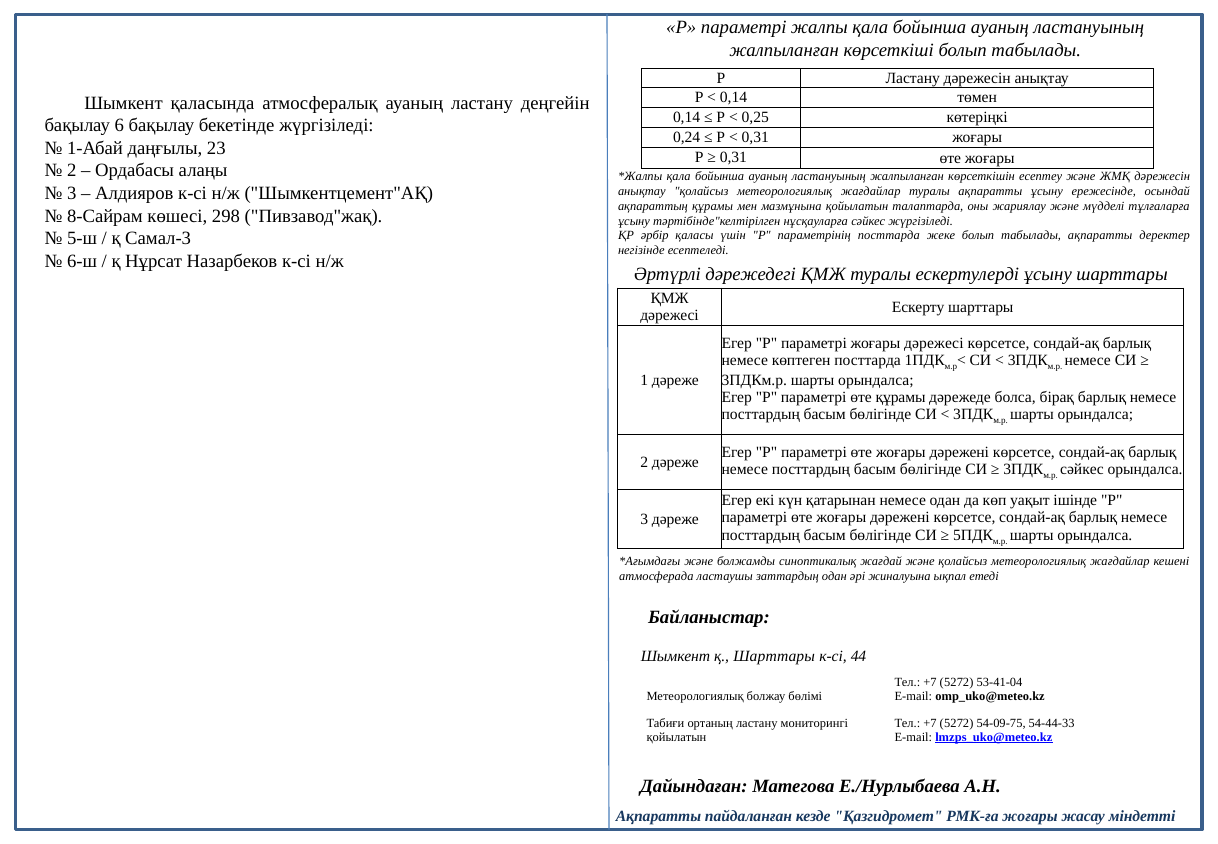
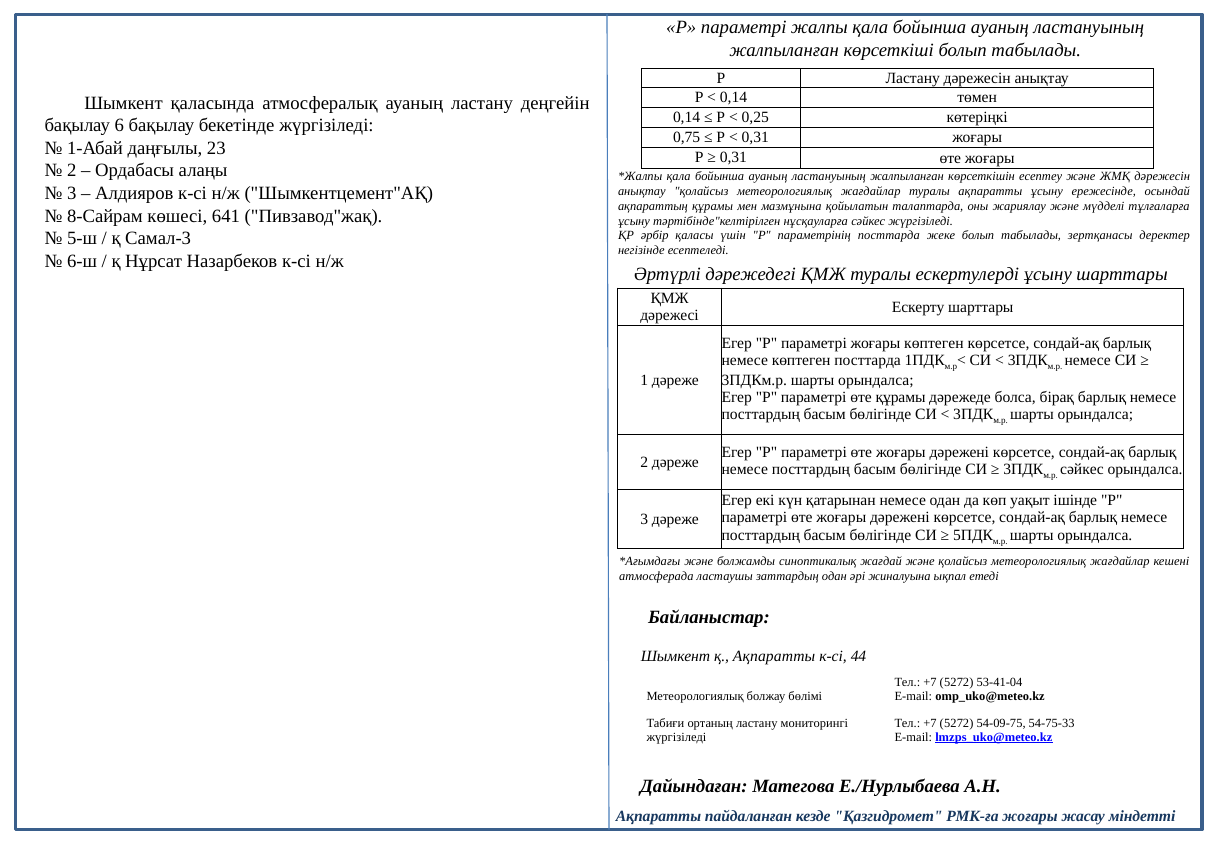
0,24: 0,24 -> 0,75
298: 298 -> 641
табылады ақпаратты: ақпаратты -> зертқанасы
жоғары дәрежесі: дәрежесі -> көптеген
қ Шарттары: Шарттары -> Ақпаратты
54-44-33: 54-44-33 -> 54-75-33
қойылатын at (676, 737): қойылатын -> жүргізіледі
